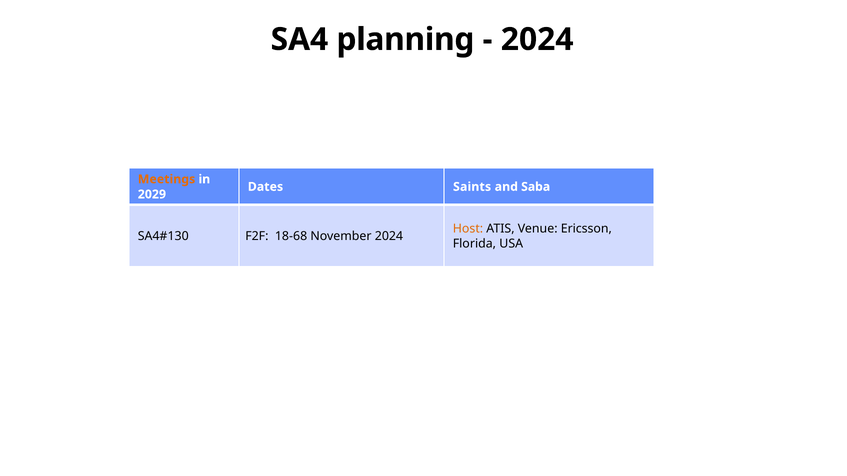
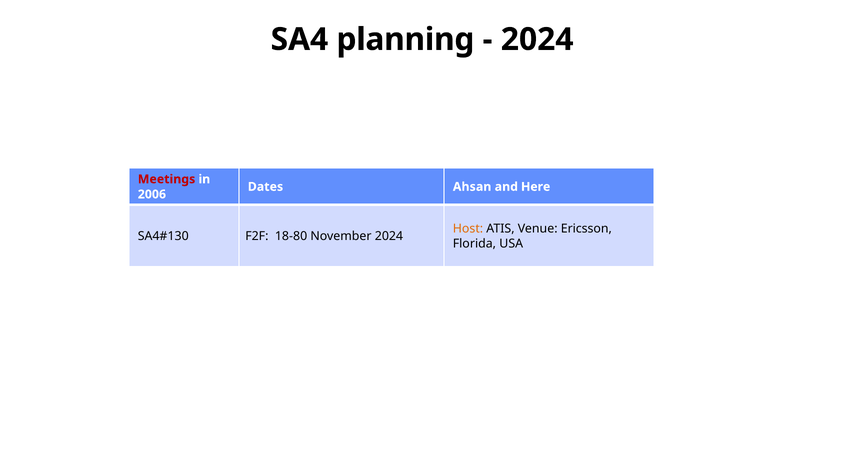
Meetings colour: orange -> red
Saints: Saints -> Ahsan
Saba: Saba -> Here
2029: 2029 -> 2006
18-68: 18-68 -> 18-80
